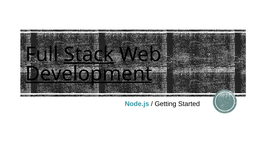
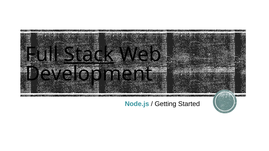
Development underline: present -> none
